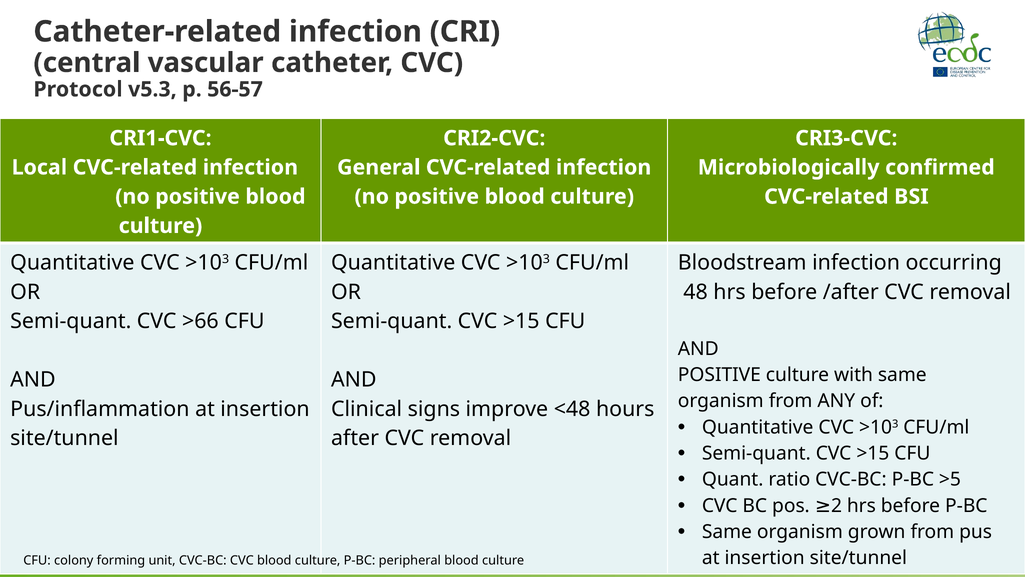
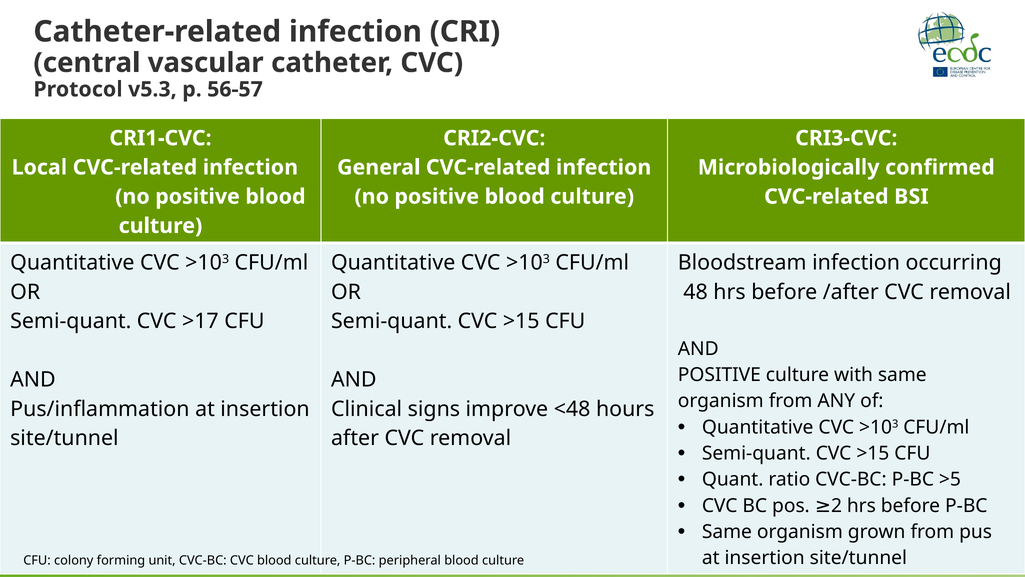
>66: >66 -> >17
